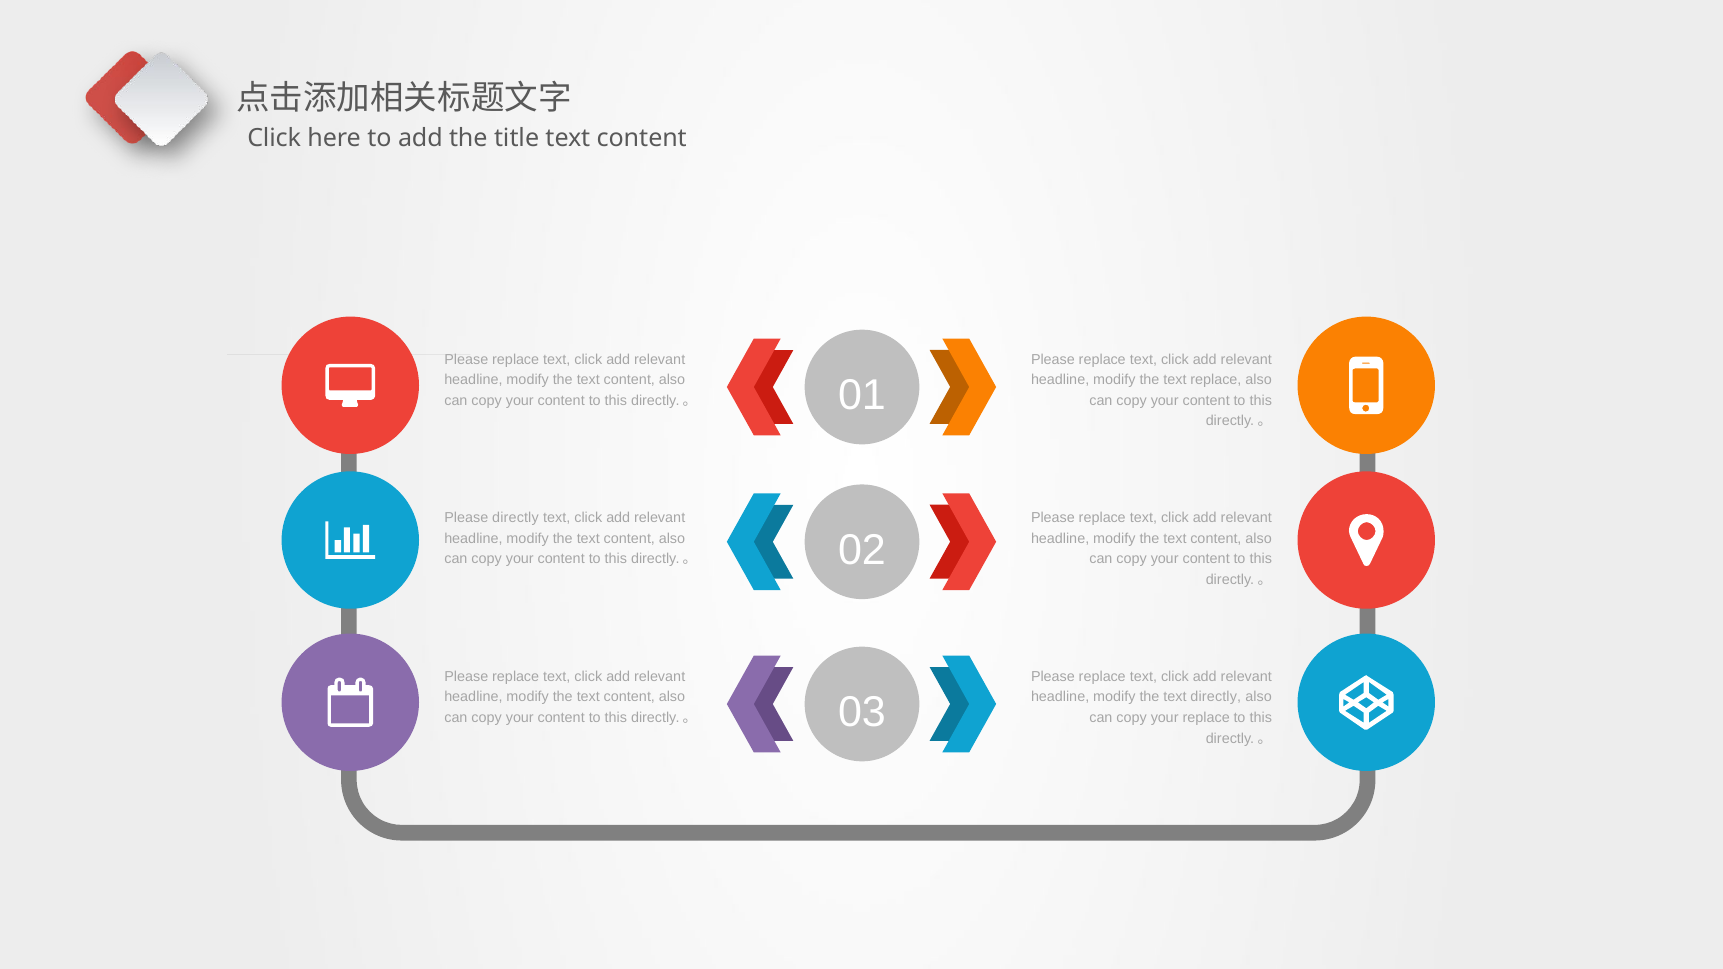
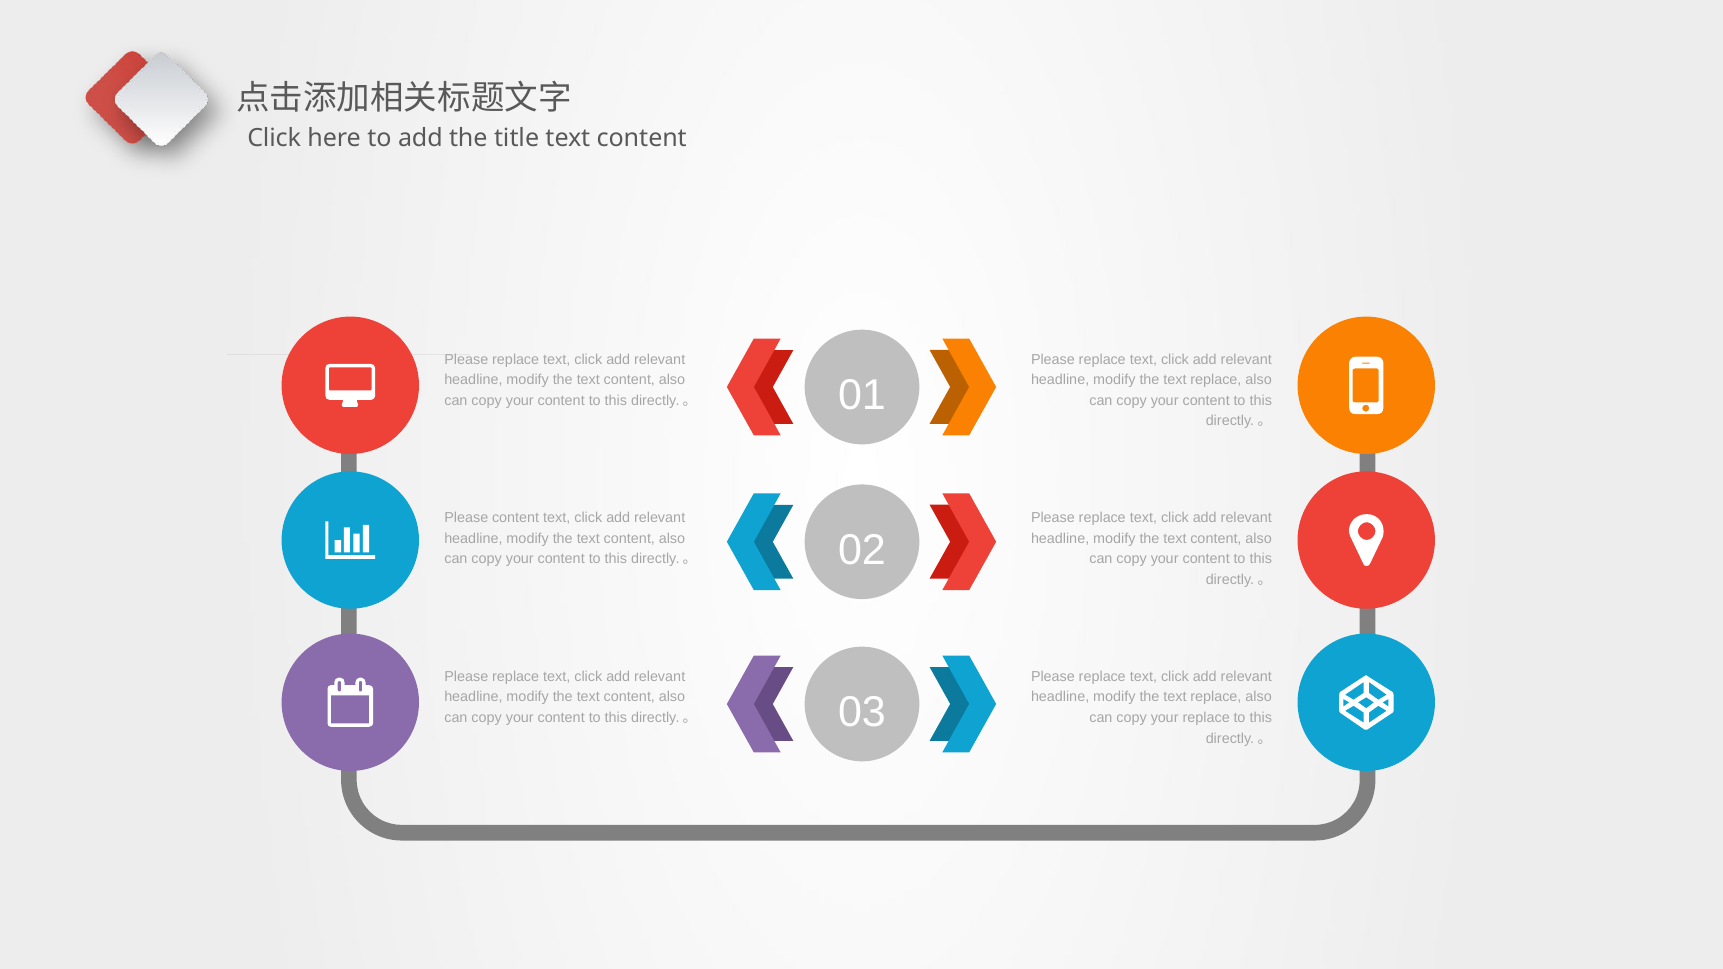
Please directly: directly -> content
directly at (1216, 697): directly -> replace
